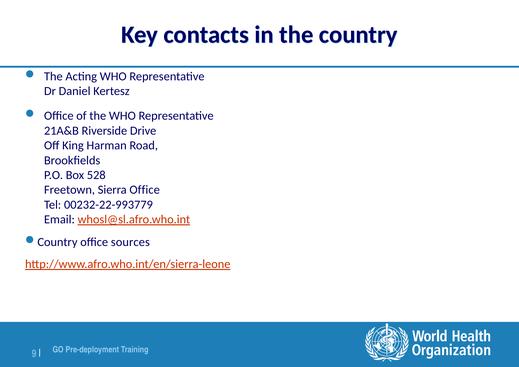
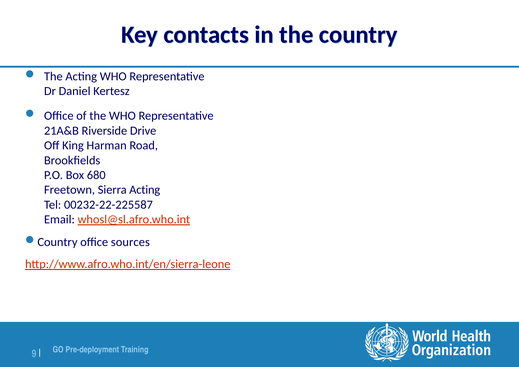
528: 528 -> 680
Sierra Office: Office -> Acting
00232-22-993779: 00232-22-993779 -> 00232-22-225587
